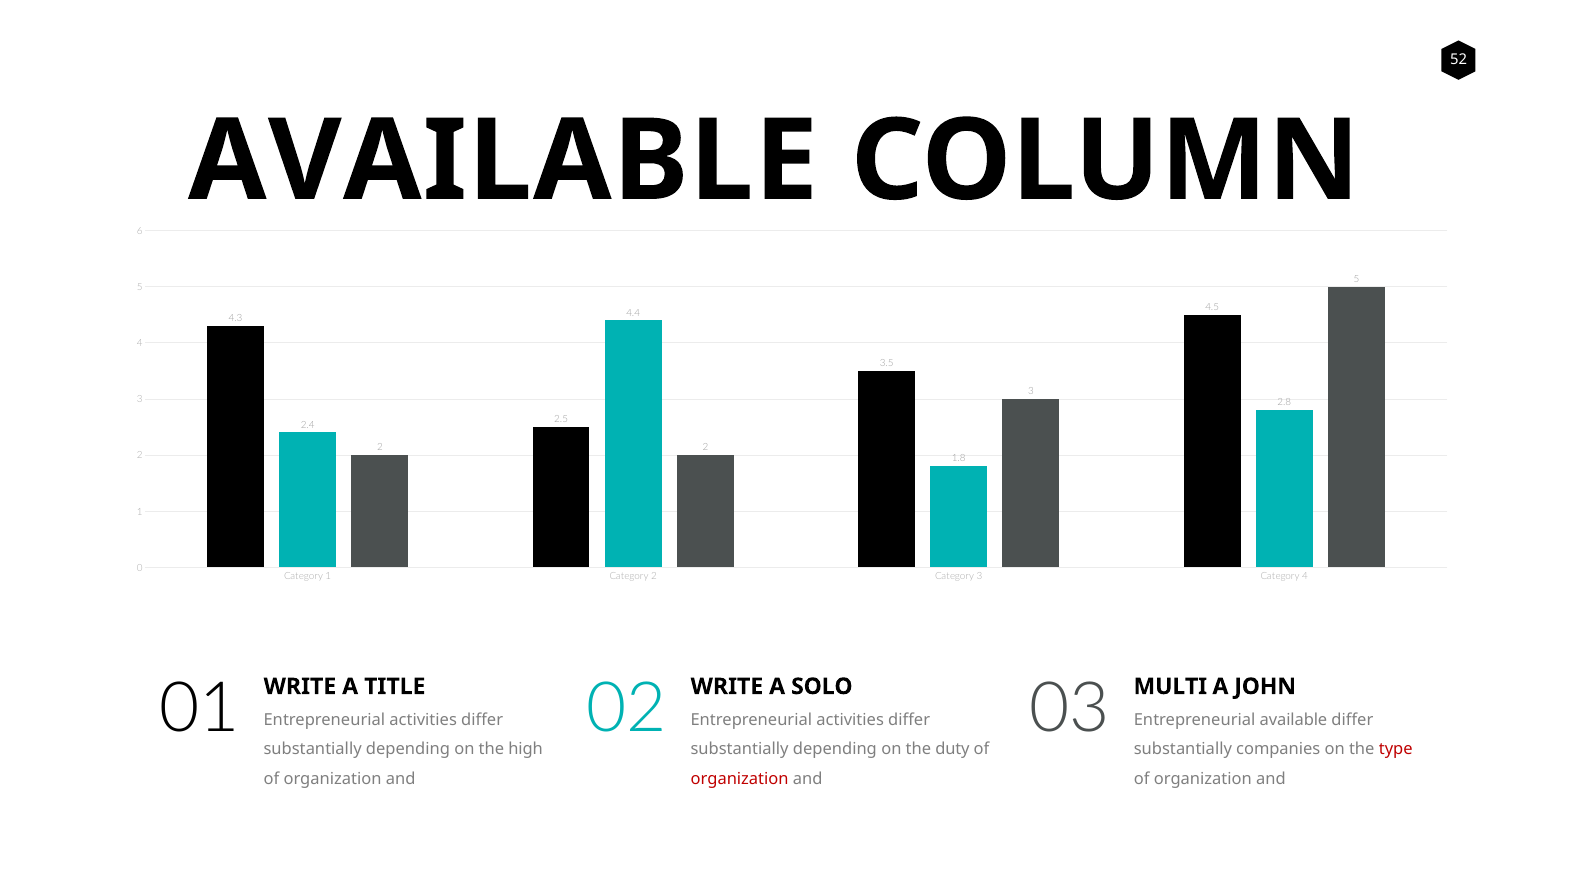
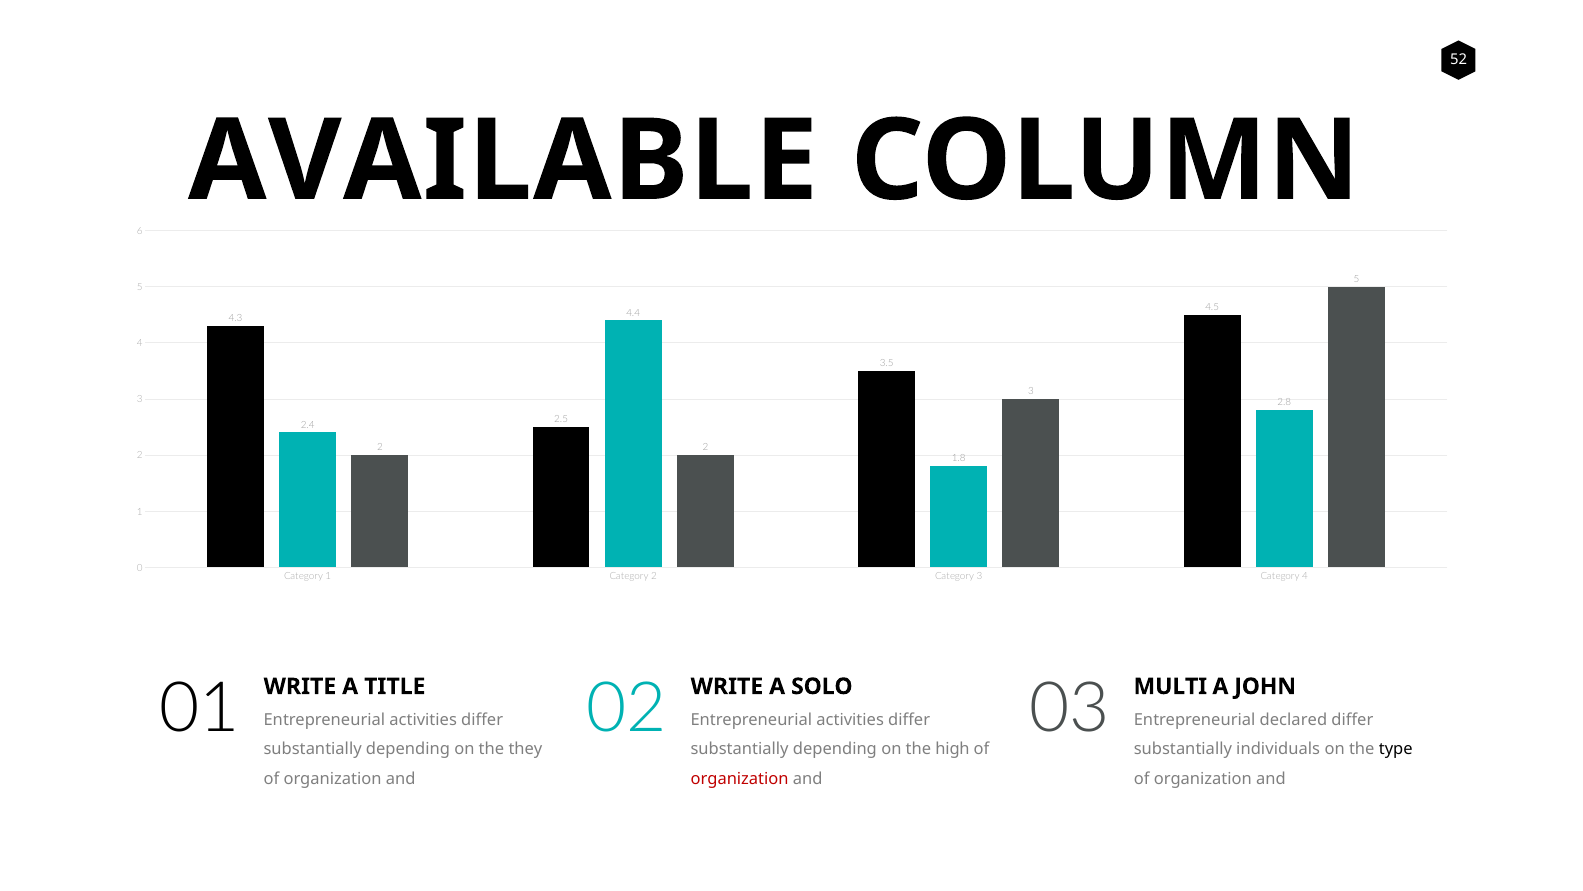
Entrepreneurial available: available -> declared
high: high -> they
duty: duty -> high
companies: companies -> individuals
type colour: red -> black
